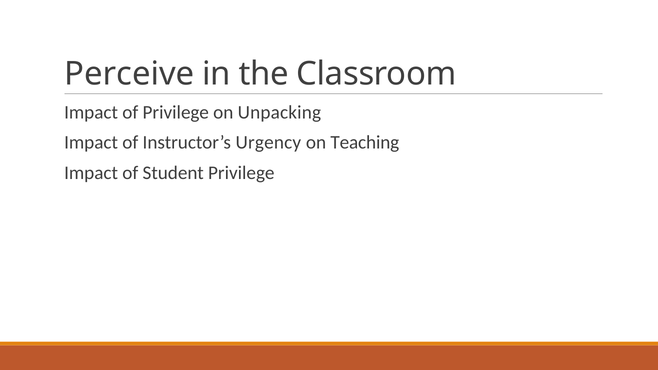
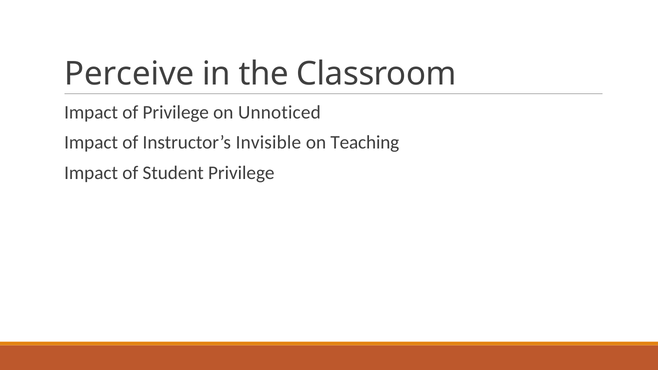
Unpacking: Unpacking -> Unnoticed
Urgency: Urgency -> Invisible
